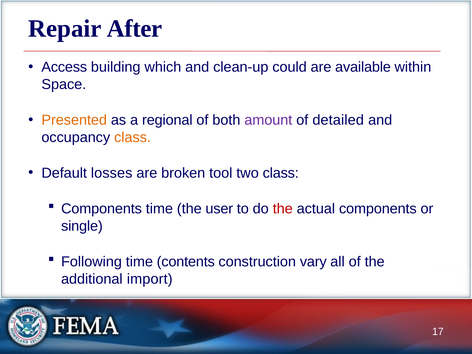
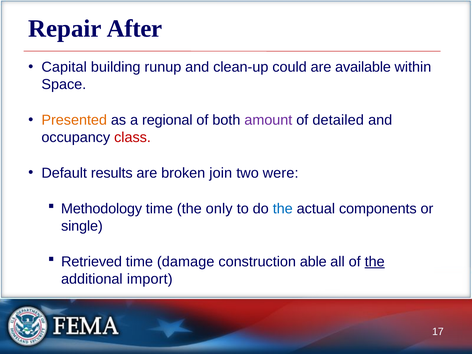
Access: Access -> Capital
which: which -> runup
class at (133, 137) colour: orange -> red
losses: losses -> results
tool: tool -> join
two class: class -> were
Components at (101, 209): Components -> Methodology
user: user -> only
the at (283, 209) colour: red -> blue
Following: Following -> Retrieved
contents: contents -> damage
vary: vary -> able
the at (375, 262) underline: none -> present
